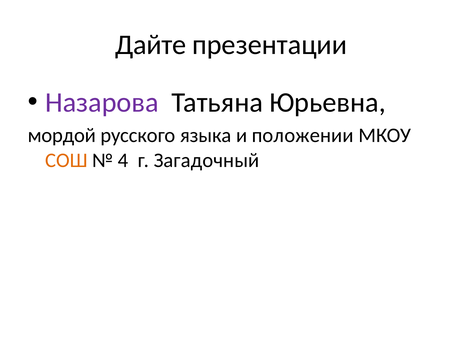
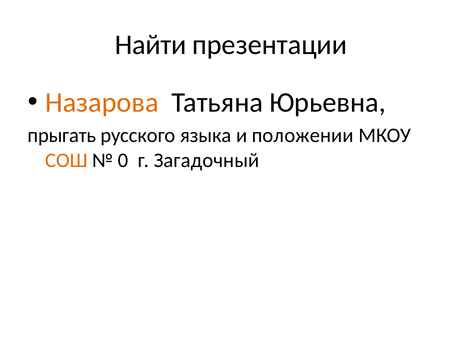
Дайте: Дайте -> Найти
Назарова colour: purple -> orange
мордой: мордой -> прыгать
4: 4 -> 0
